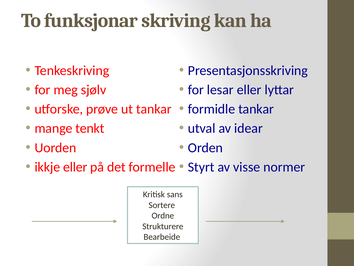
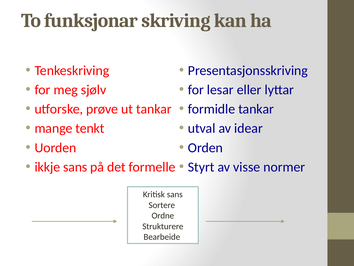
ikkje eller: eller -> sans
